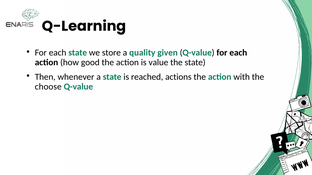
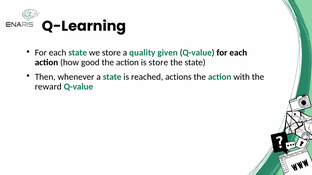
is value: value -> store
choose: choose -> reward
